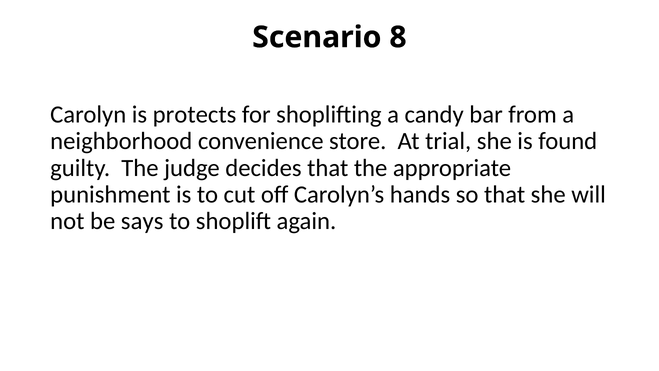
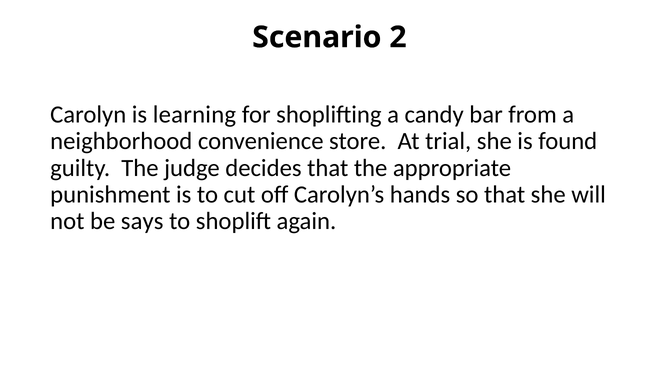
8: 8 -> 2
protects: protects -> learning
